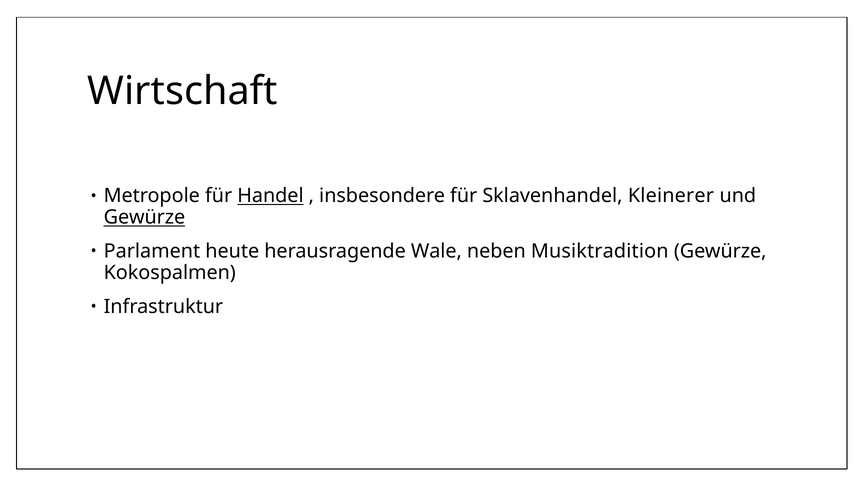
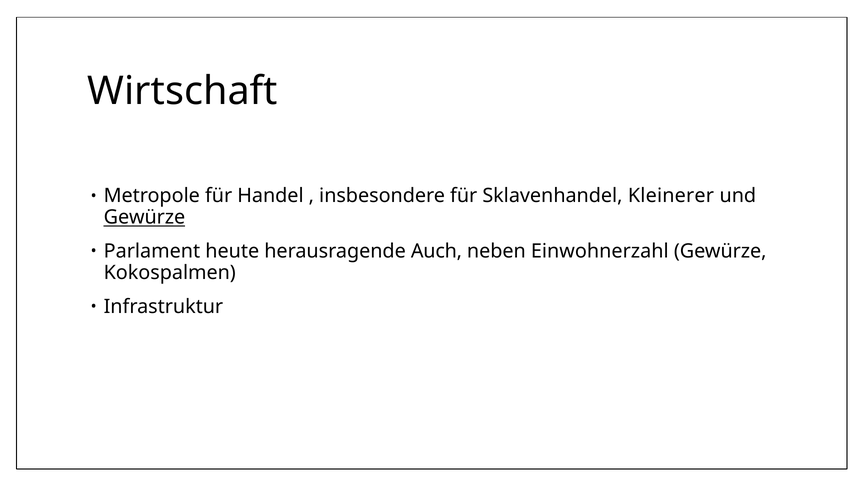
Handel underline: present -> none
Wale: Wale -> Auch
Musiktradition: Musiktradition -> Einwohnerzahl
